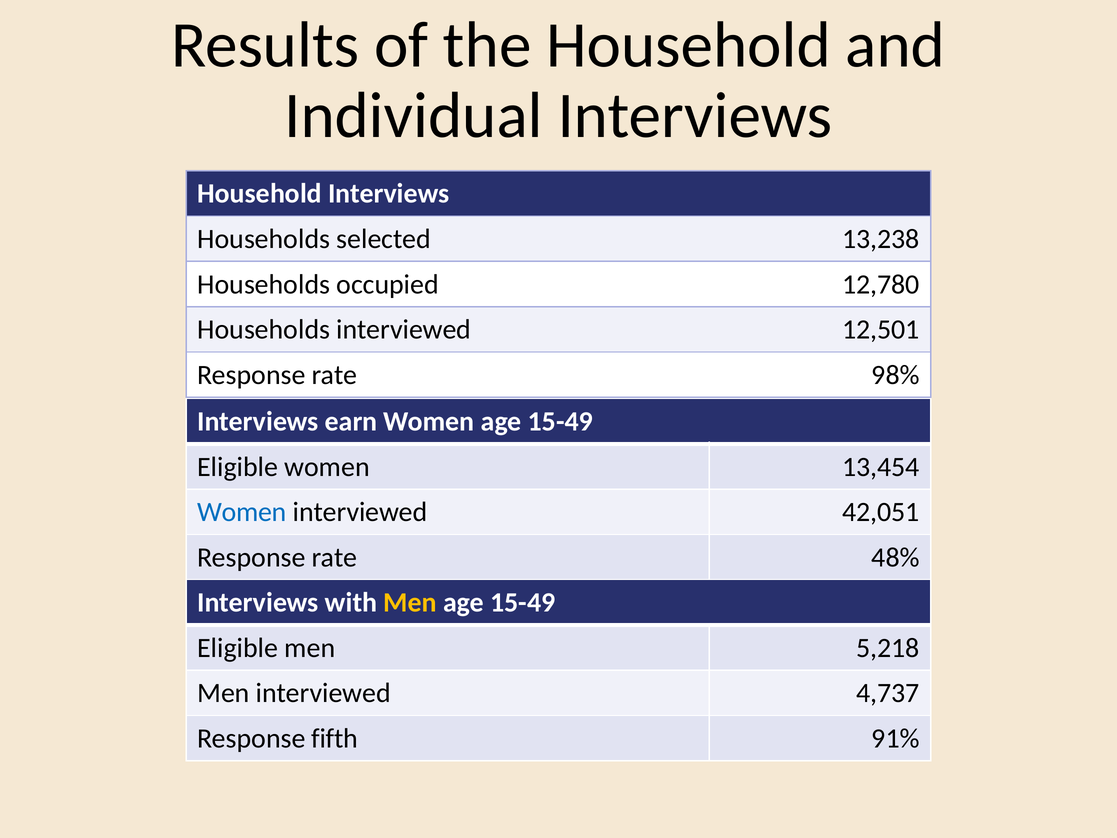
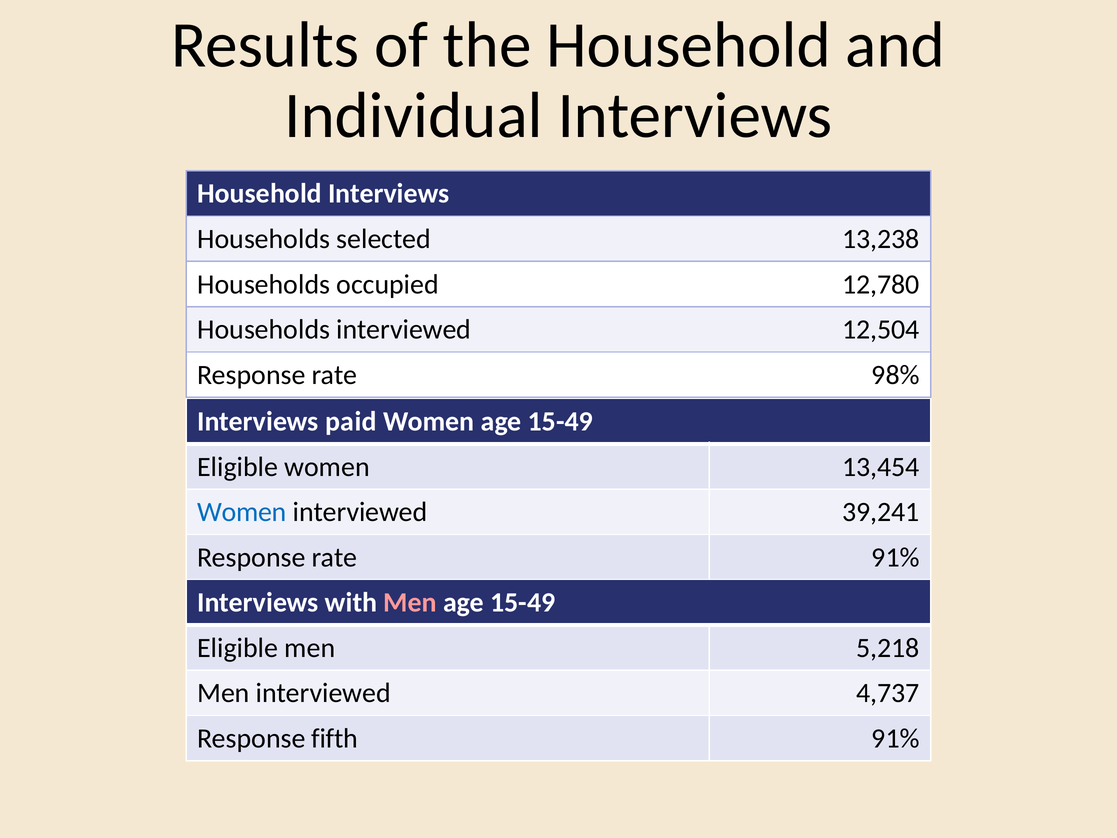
12,501: 12,501 -> 12,504
earn: earn -> paid
42,051: 42,051 -> 39,241
rate 48%: 48% -> 91%
Men at (410, 602) colour: yellow -> pink
